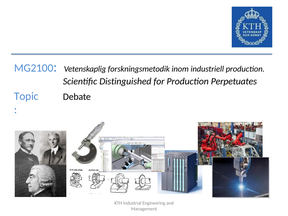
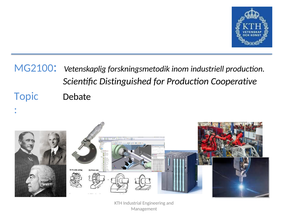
Perpetuates: Perpetuates -> Cooperative
